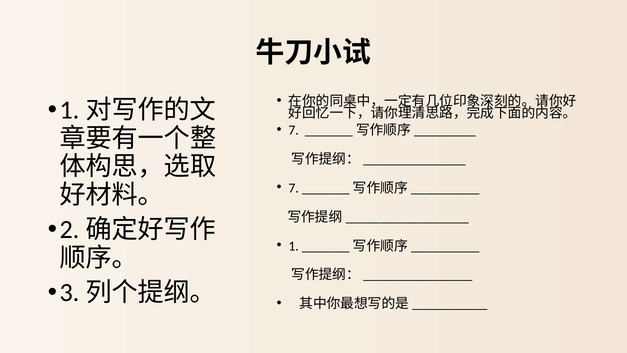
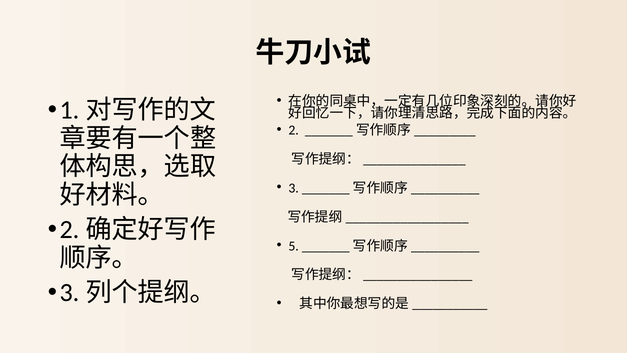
7 at (294, 130): 7 -> 2
7 at (294, 188): 7 -> 3
1: 1 -> 5
